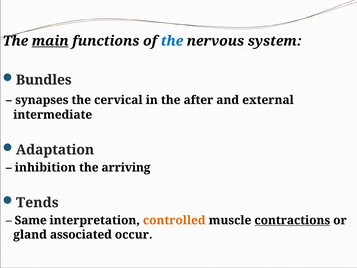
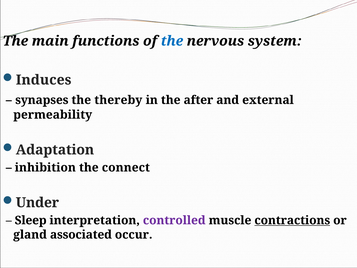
main underline: present -> none
Bundles: Bundles -> Induces
cervical: cervical -> thereby
intermediate: intermediate -> permeability
arriving: arriving -> connect
Tends: Tends -> Under
Same: Same -> Sleep
controlled colour: orange -> purple
